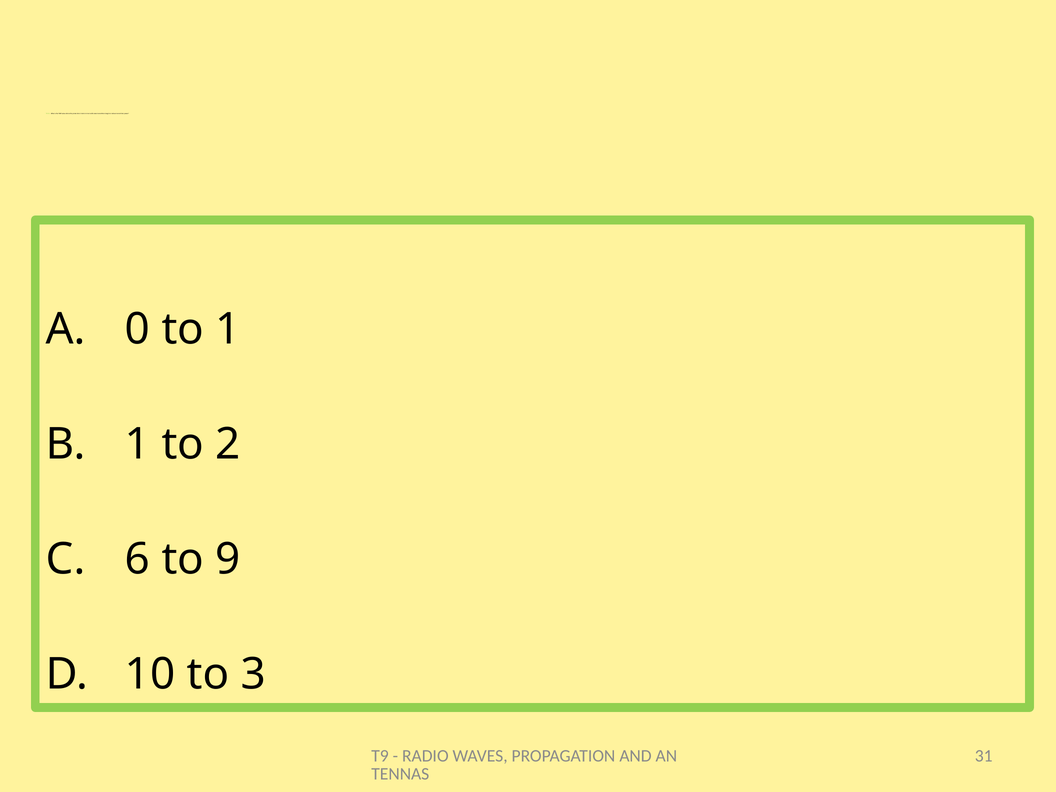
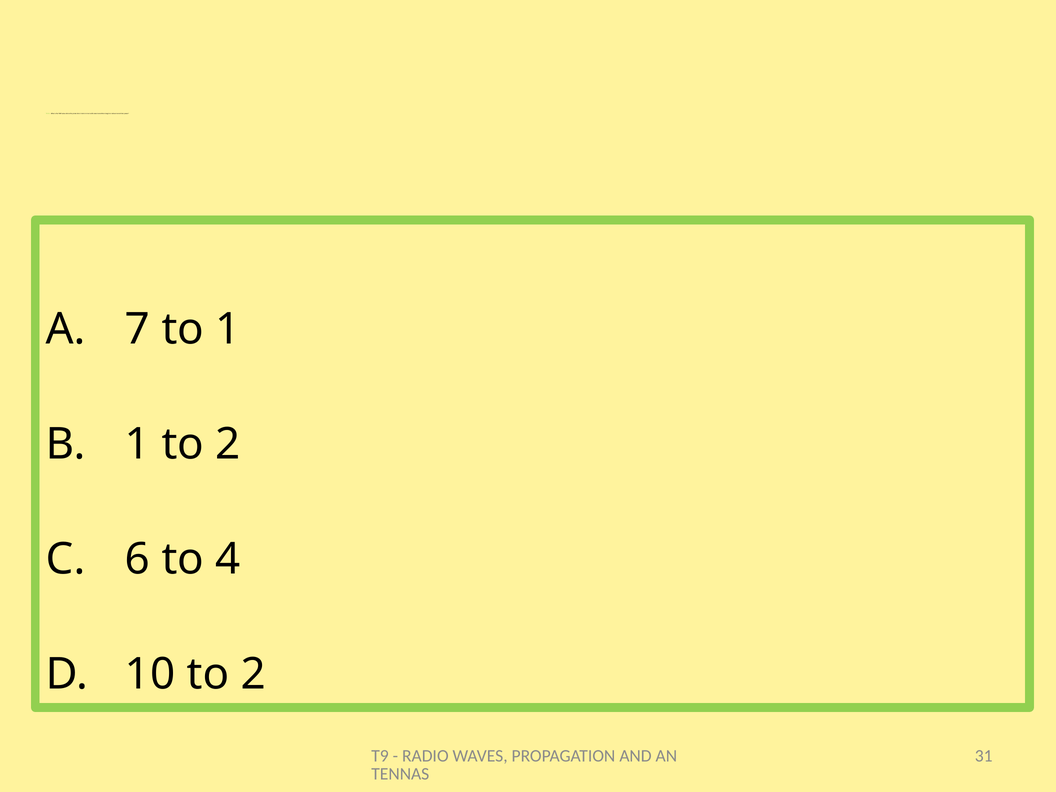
0: 0 -> 7
9: 9 -> 4
10 to 3: 3 -> 2
